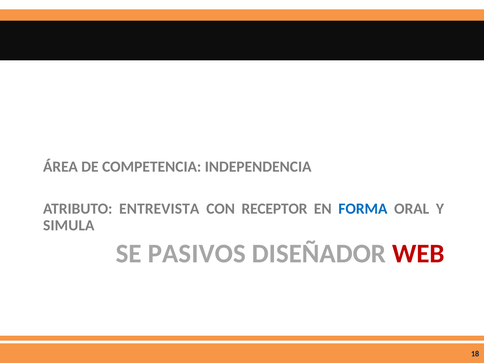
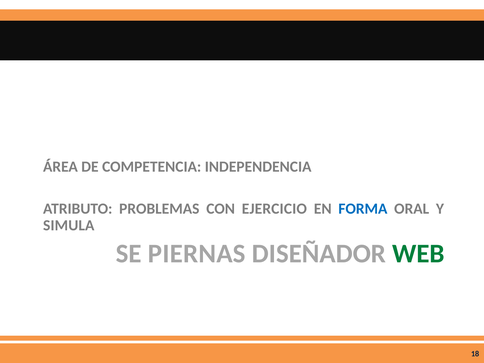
ENTREVISTA: ENTREVISTA -> PROBLEMAS
RECEPTOR: RECEPTOR -> EJERCICIO
PASIVOS: PASIVOS -> PIERNAS
WEB colour: red -> green
